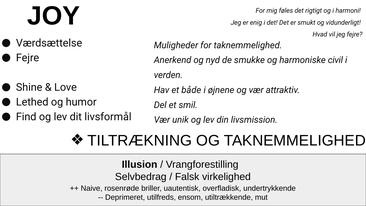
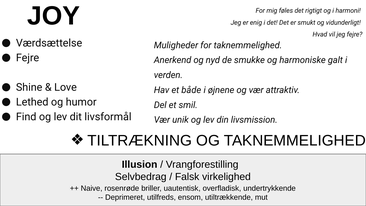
civil: civil -> galt
